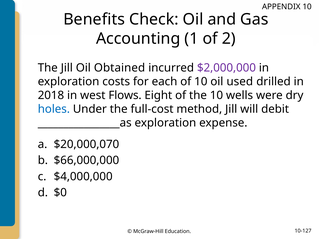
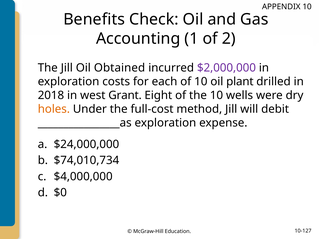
used: used -> plant
Flows: Flows -> Grant
holes colour: blue -> orange
$20,000,070: $20,000,070 -> $24,000,000
$66,000,000: $66,000,000 -> $74,010,734
